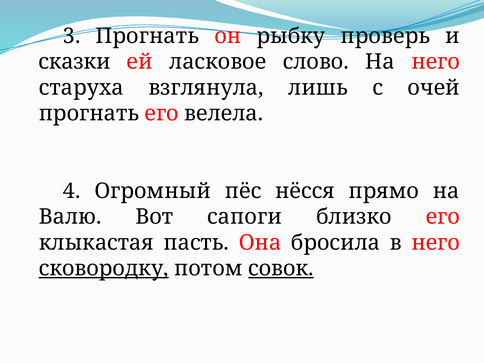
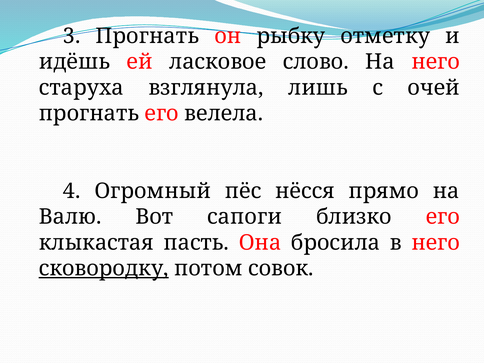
проверь: проверь -> отметку
сказки: сказки -> идёшь
совок underline: present -> none
